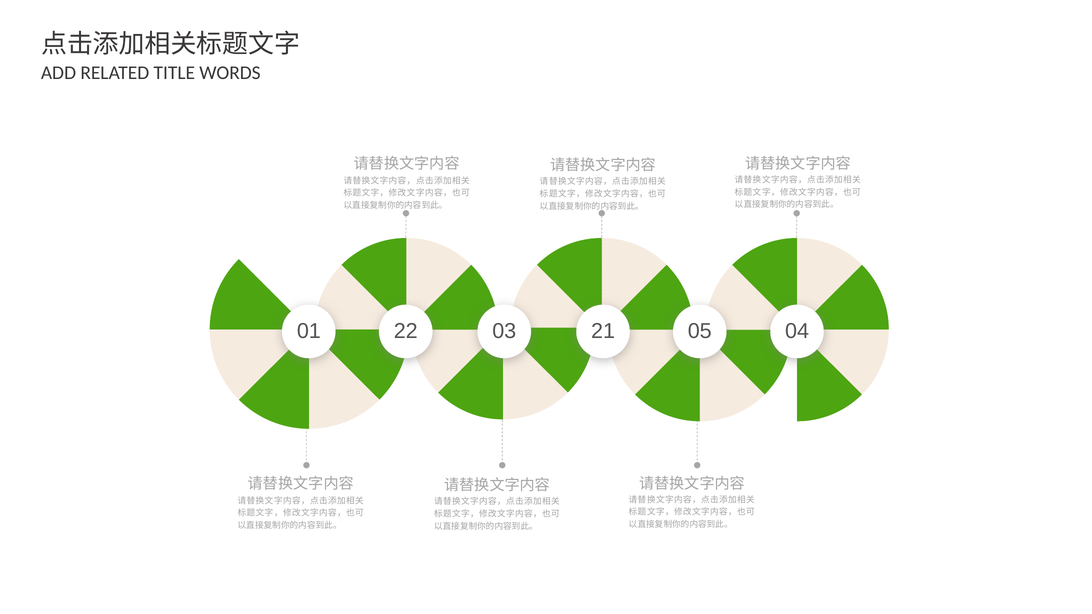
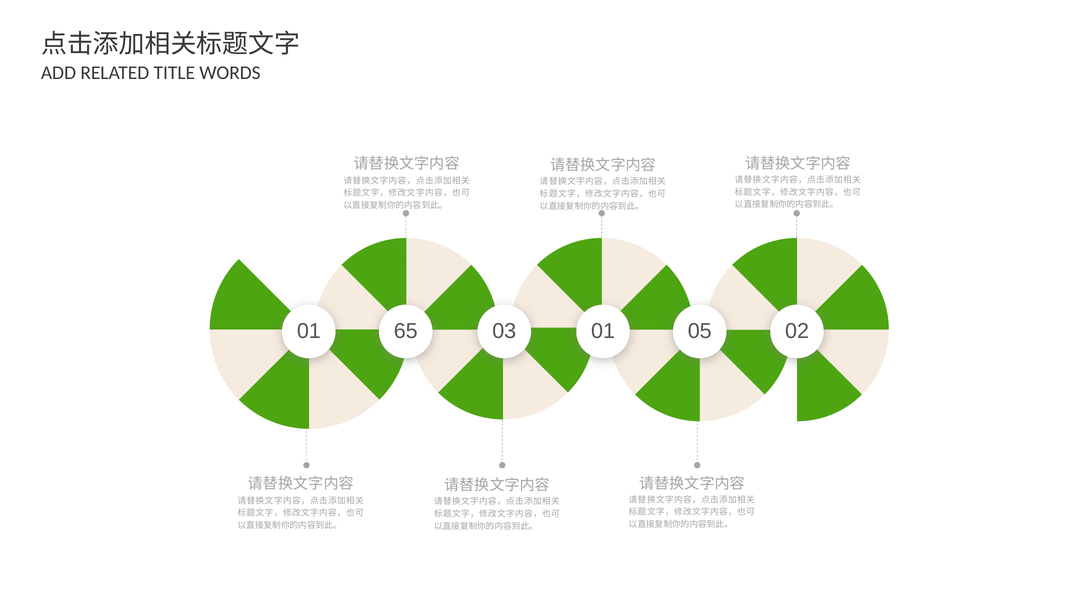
22: 22 -> 65
03 21: 21 -> 01
04: 04 -> 02
